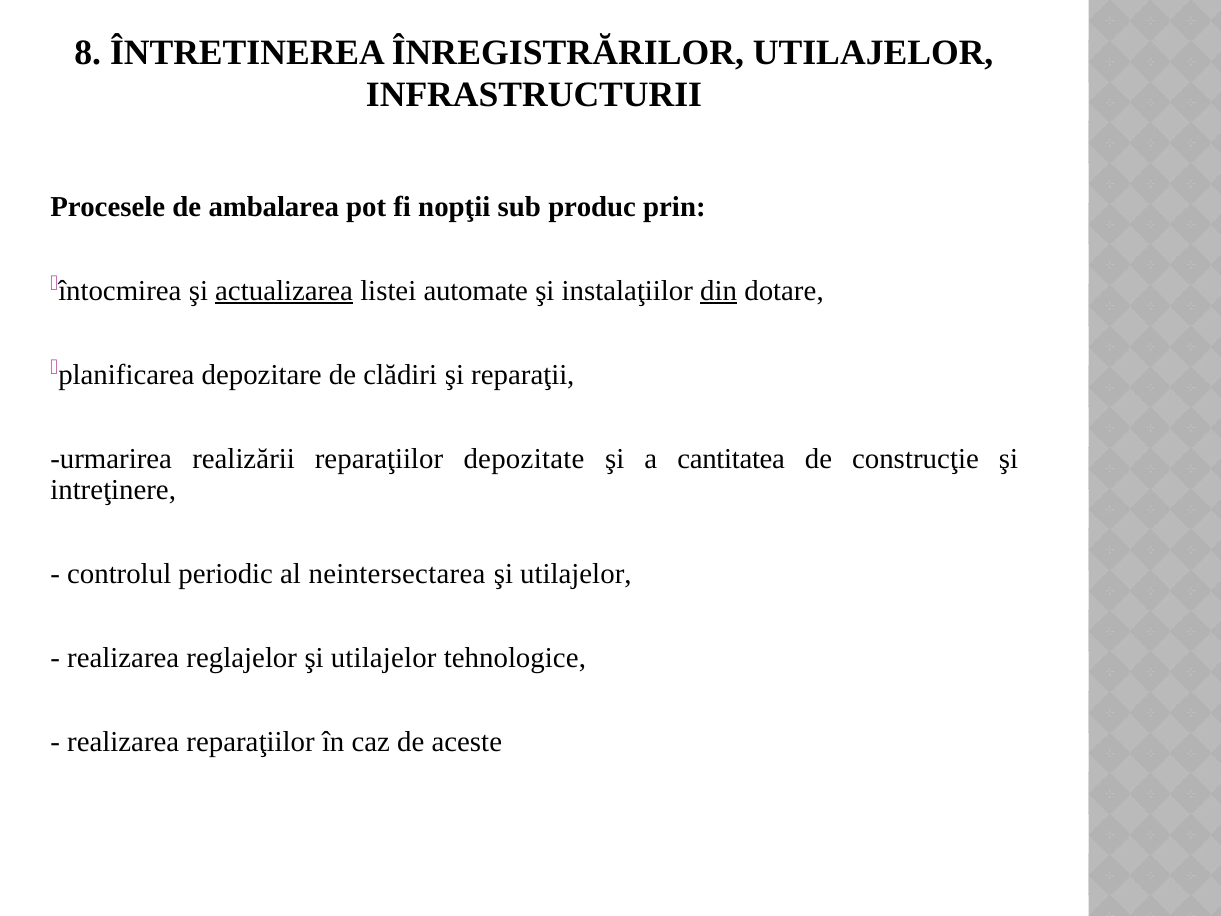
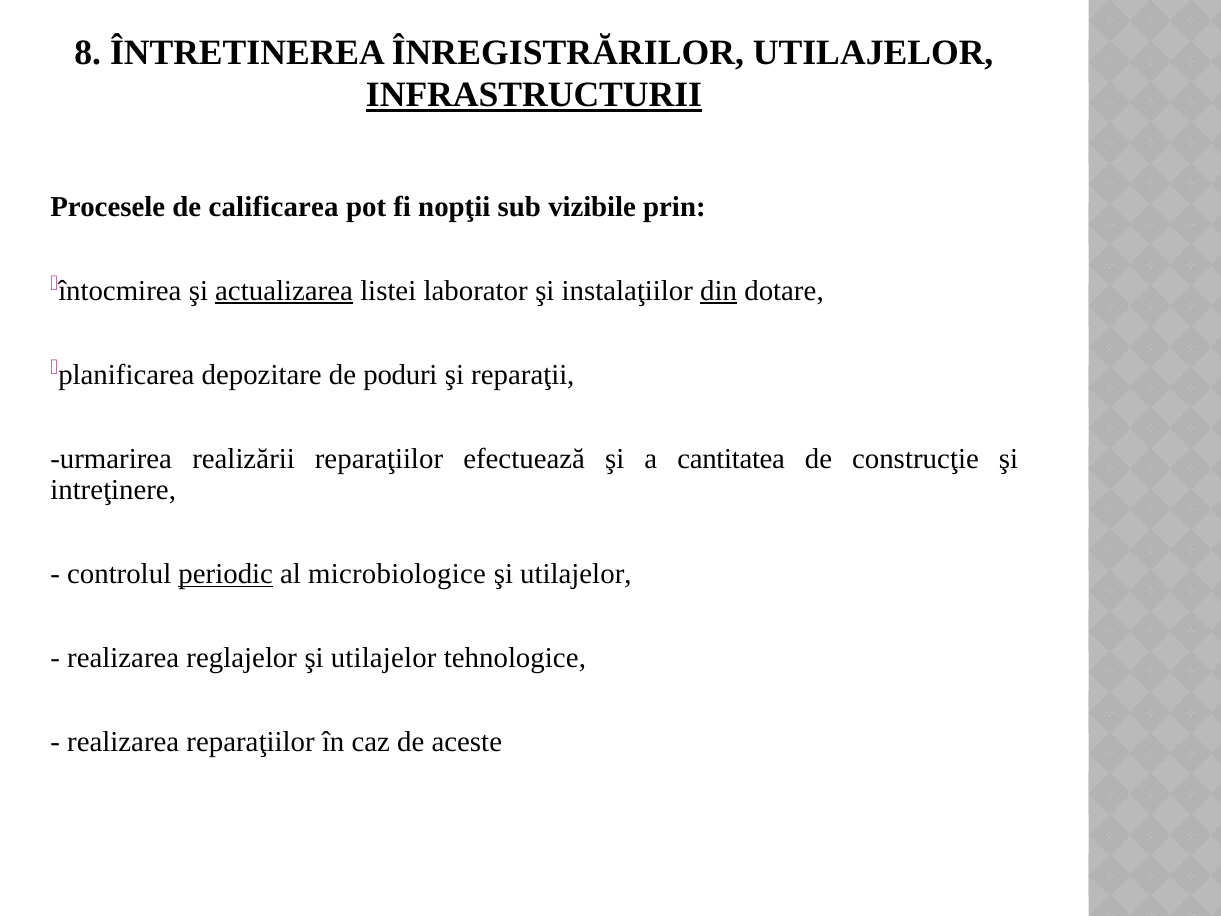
INFRASTRUCTURII underline: none -> present
ambalarea: ambalarea -> calificarea
produc: produc -> vizibile
automate: automate -> laborator
clădiri: clădiri -> poduri
depozitate: depozitate -> efectuează
periodic underline: none -> present
neintersectarea: neintersectarea -> microbiologice
